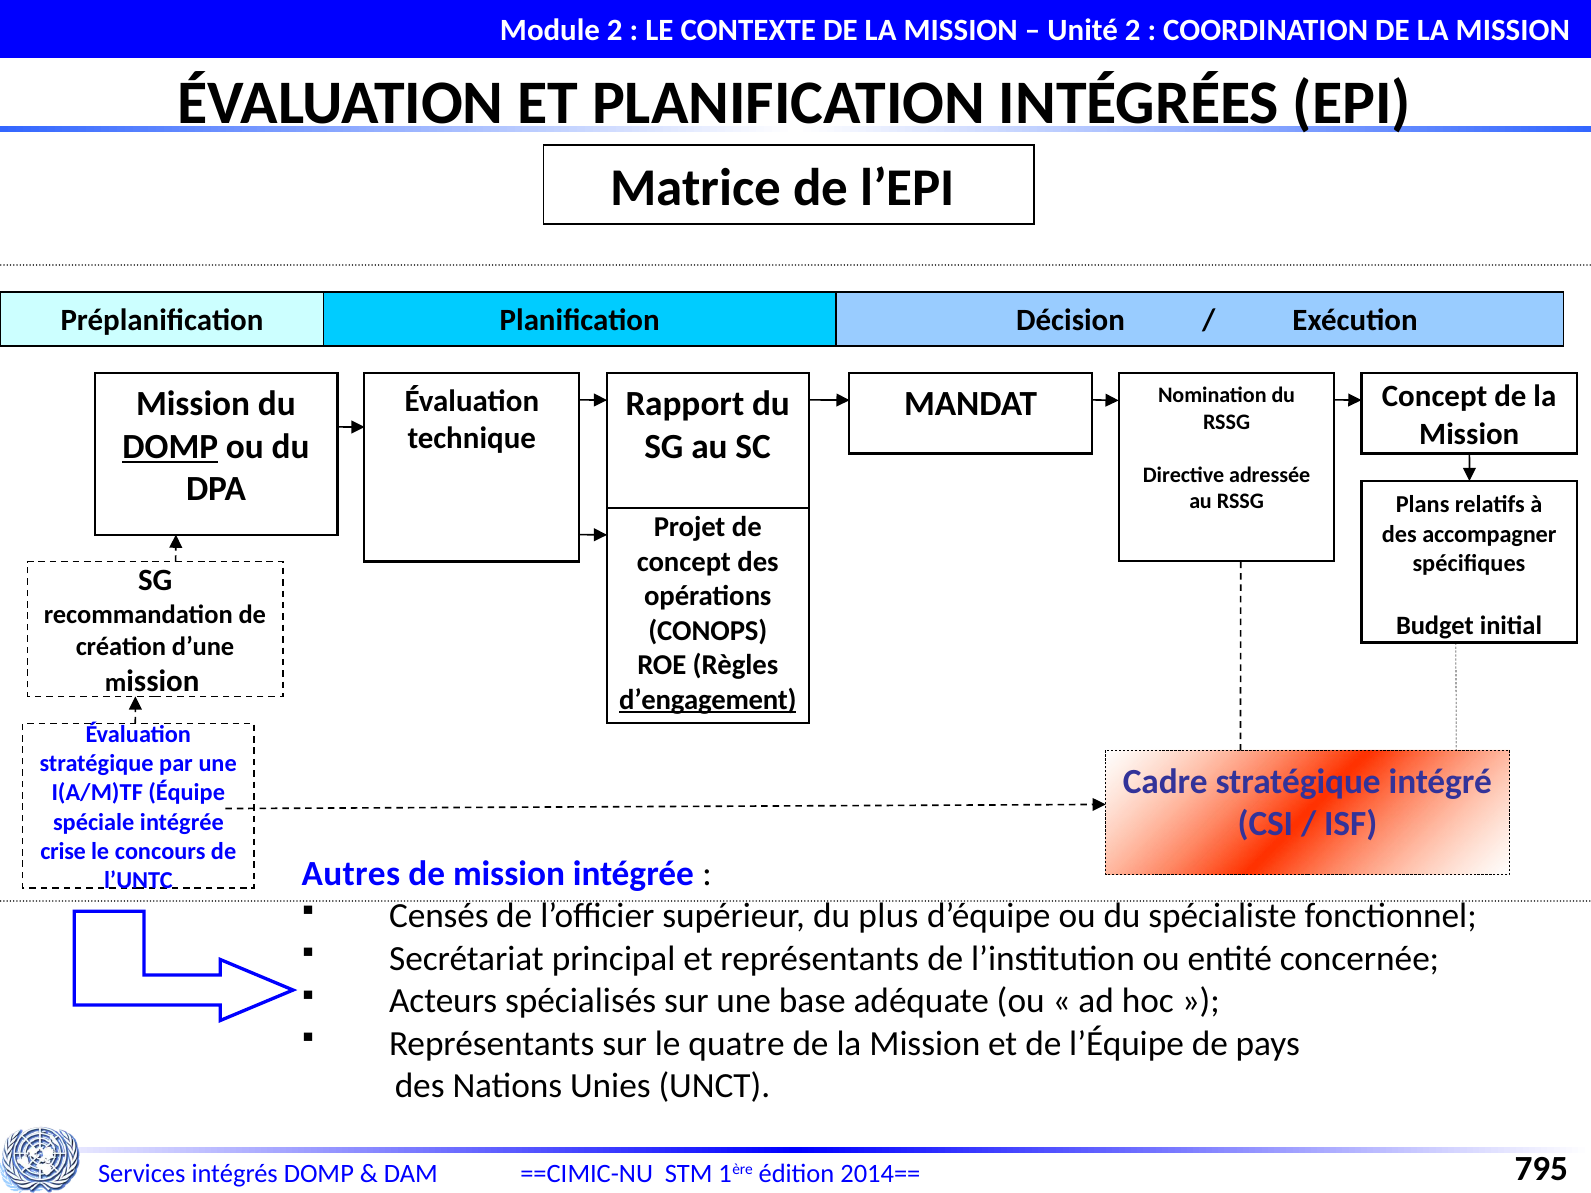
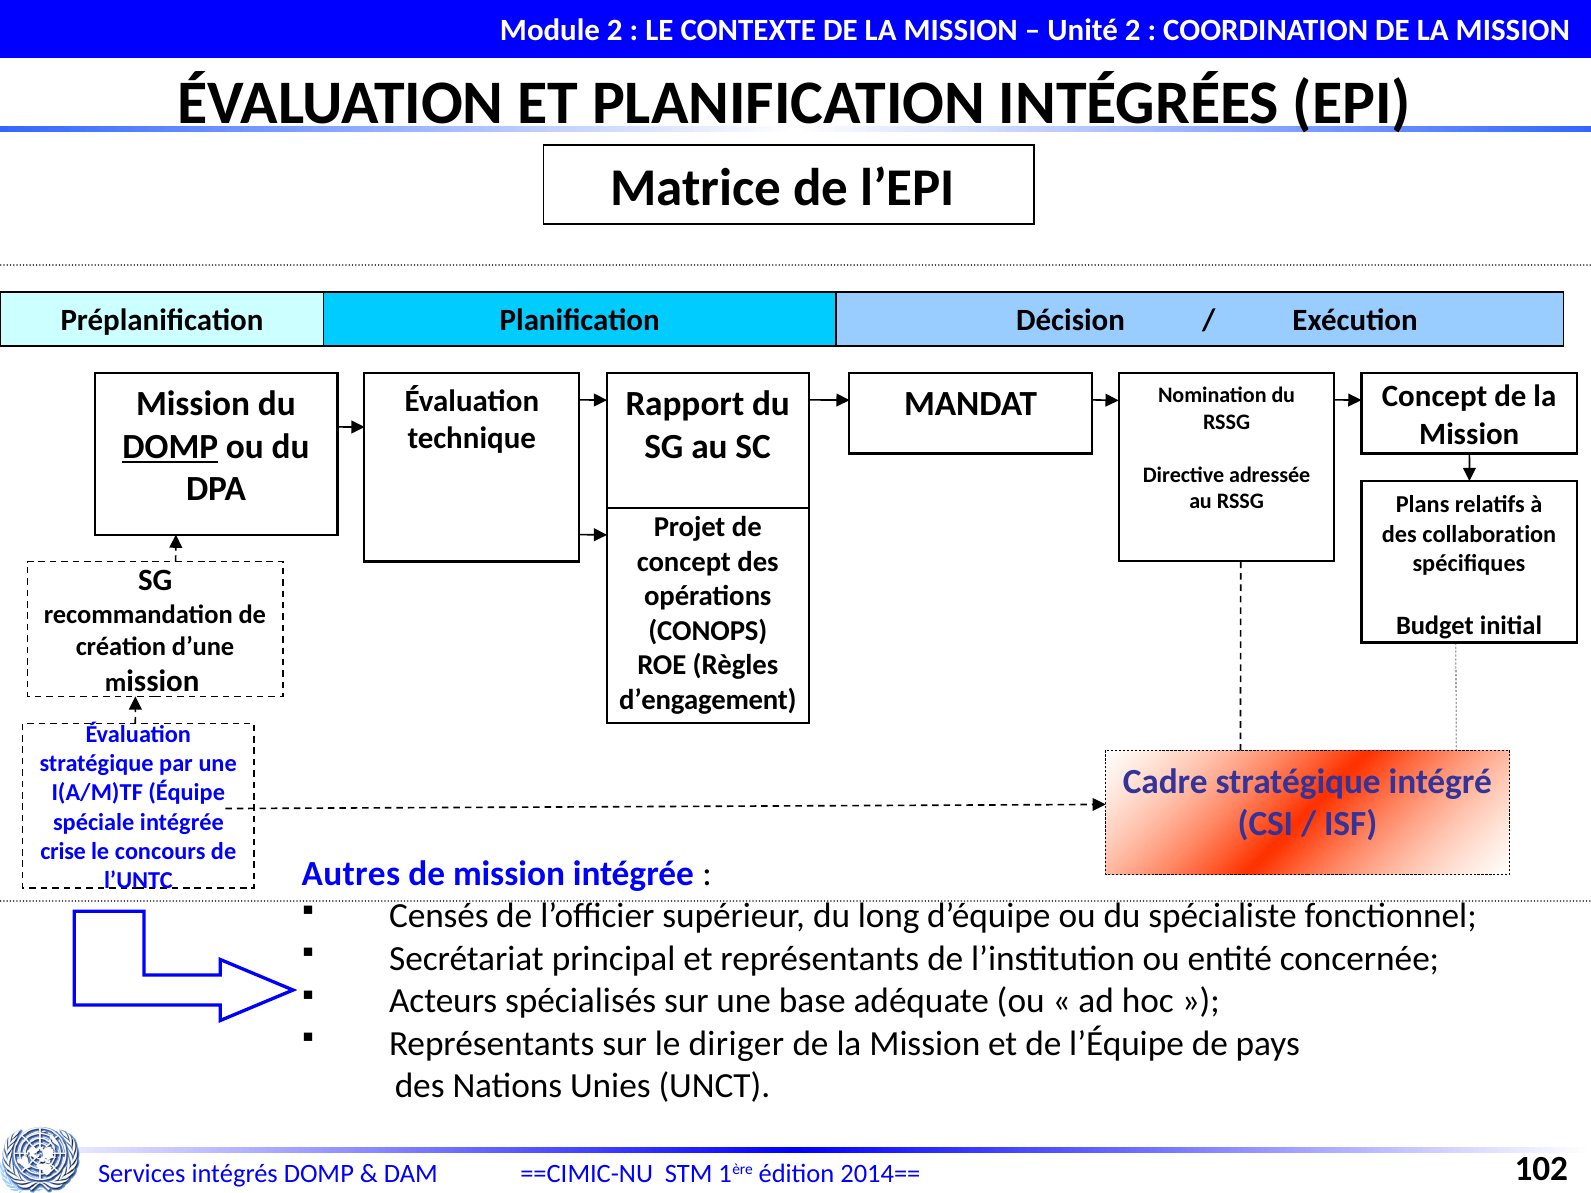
accompagner: accompagner -> collaboration
d’engagement underline: present -> none
plus: plus -> long
quatre: quatre -> diriger
795: 795 -> 102
